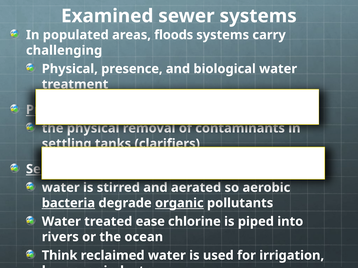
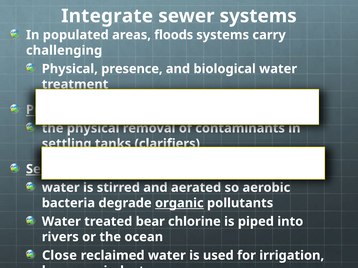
Examined: Examined -> Integrate
bacteria underline: present -> none
ease: ease -> bear
Think: Think -> Close
